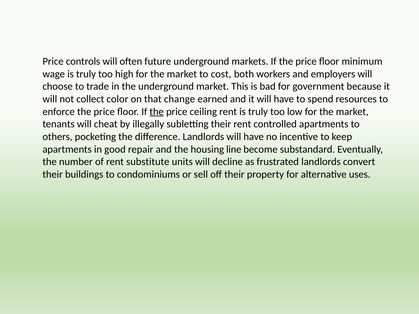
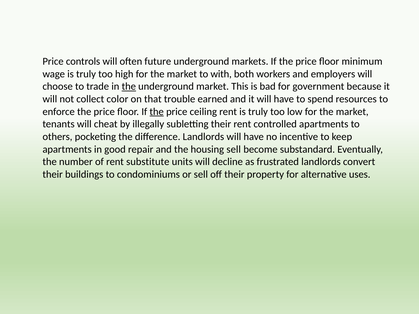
cost: cost -> with
the at (129, 87) underline: none -> present
change: change -> trouble
housing line: line -> sell
